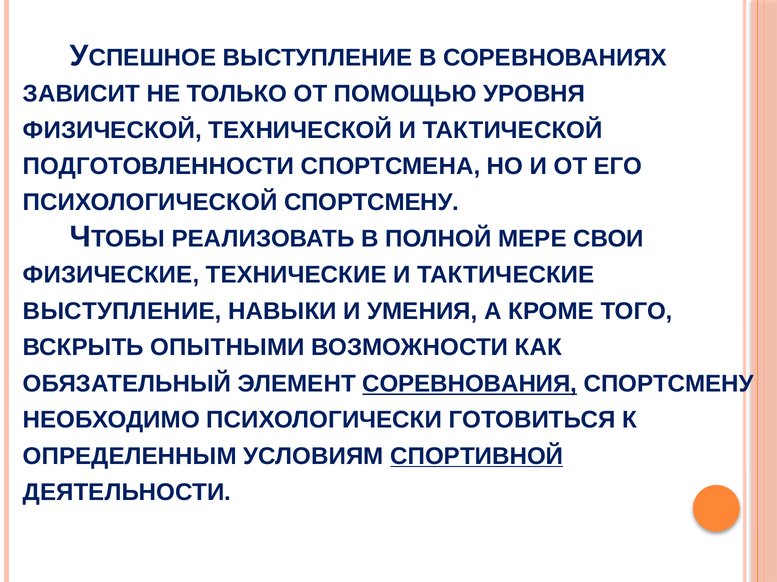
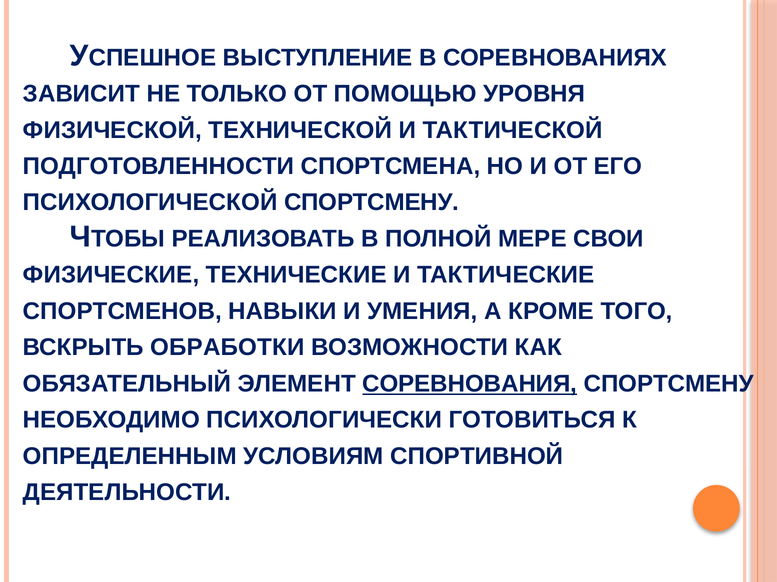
ВЫСТУПЛЕНИЕ at (122, 312): ВЫСТУПЛЕНИЕ -> СПОРТСМЕНОВ
ОПЫТНЫМИ: ОПЫТНЫМИ -> ОБРАБОТКИ
СПОРТИВНОЙ underline: present -> none
